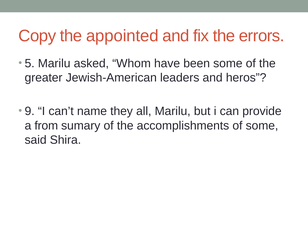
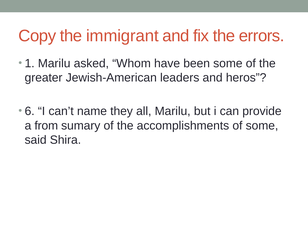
appointed: appointed -> immigrant
5: 5 -> 1
9: 9 -> 6
